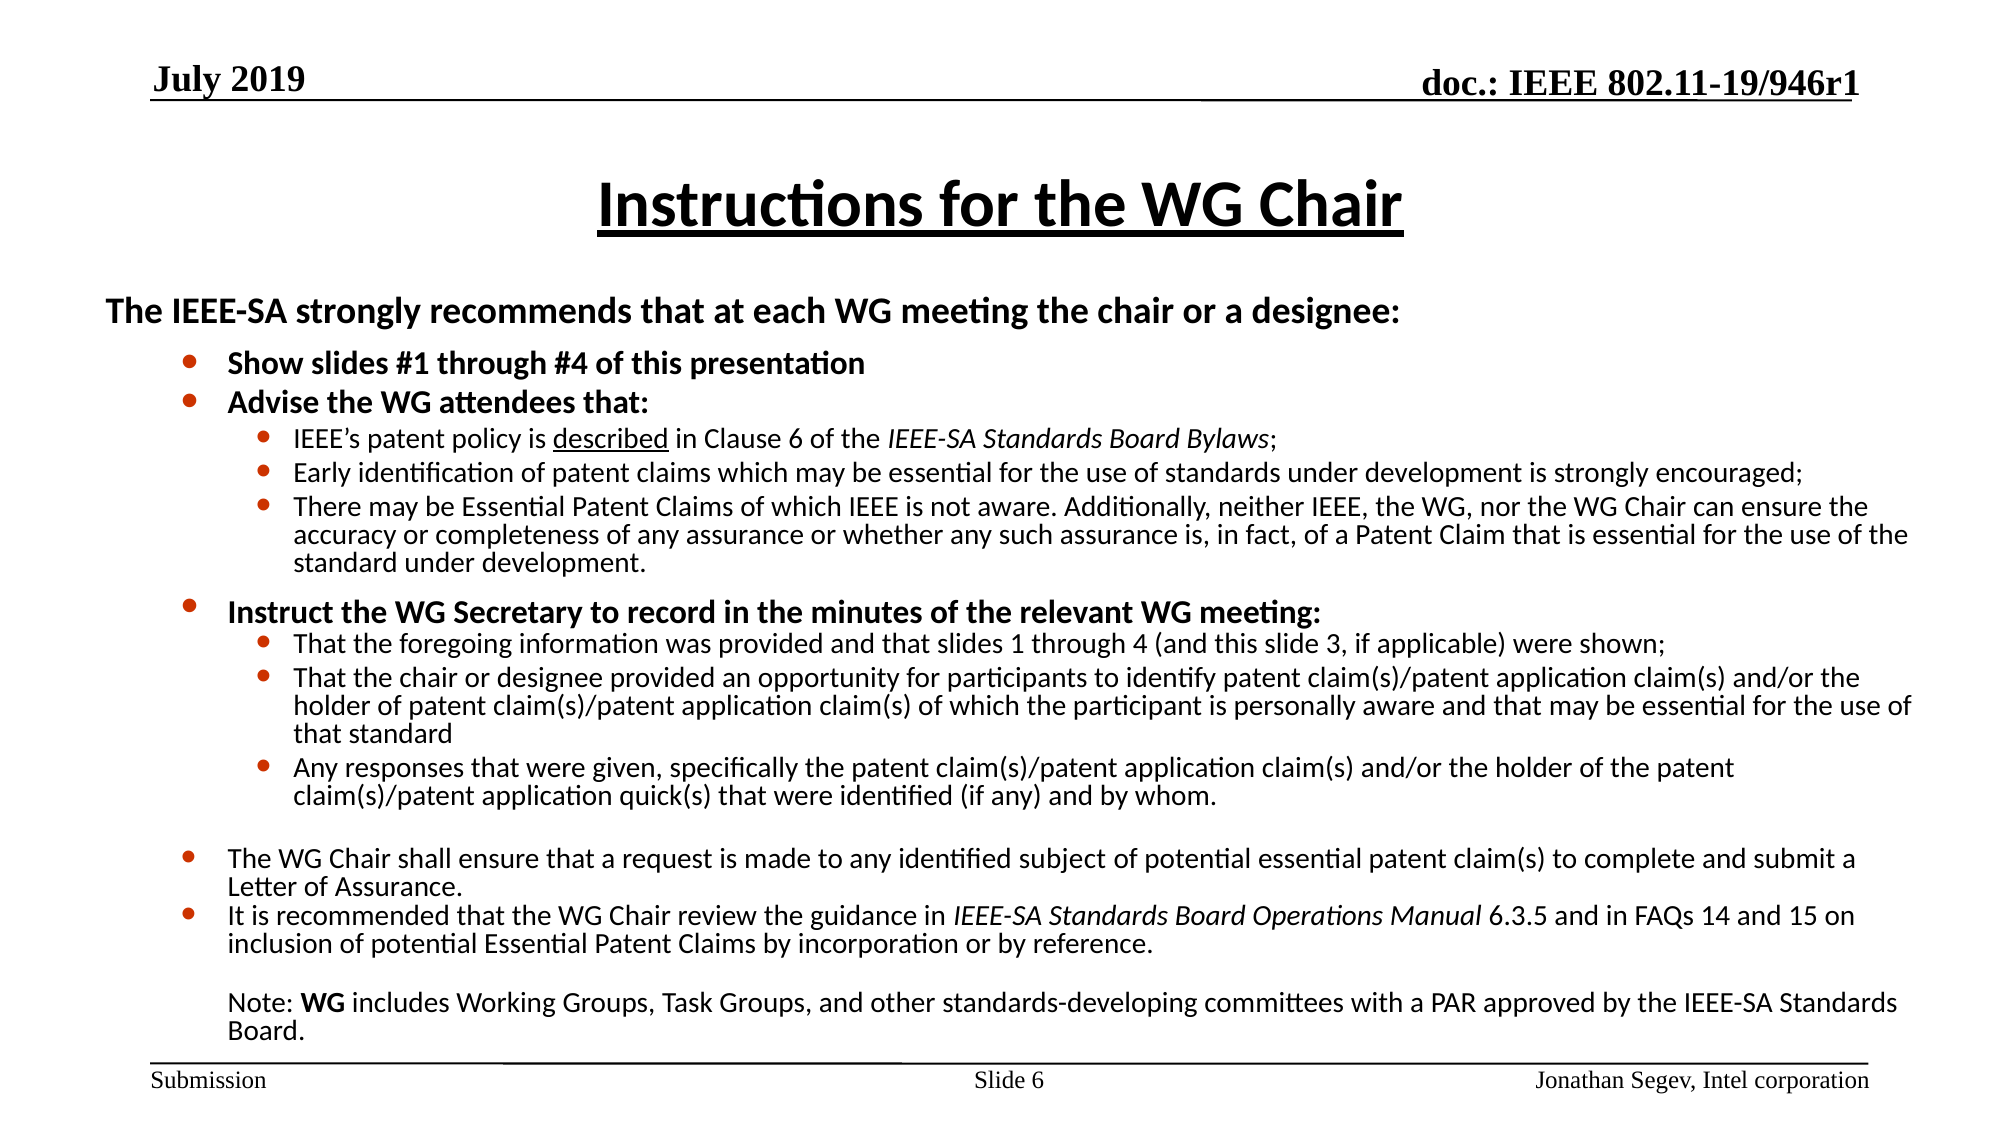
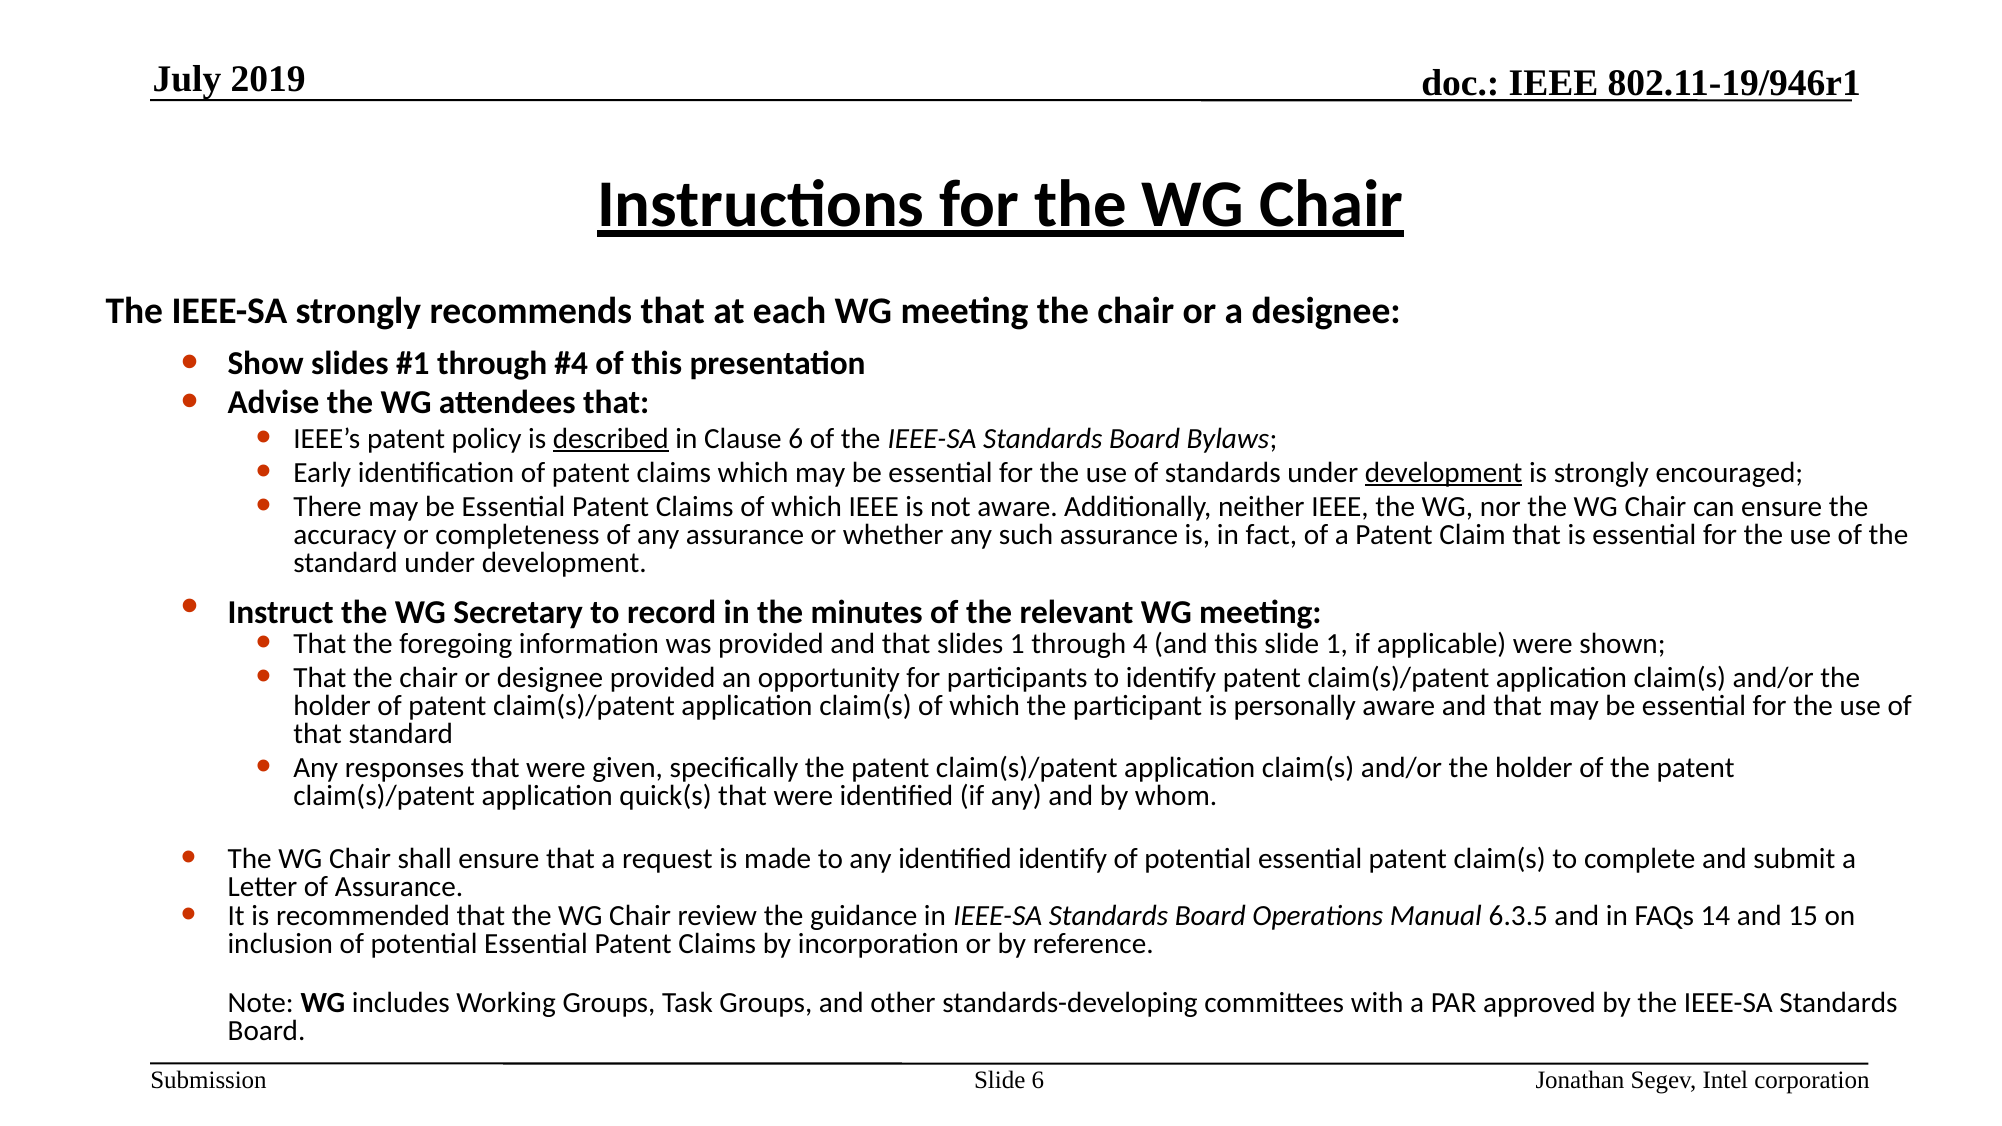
development at (1444, 472) underline: none -> present
slide 3: 3 -> 1
identified subject: subject -> identify
